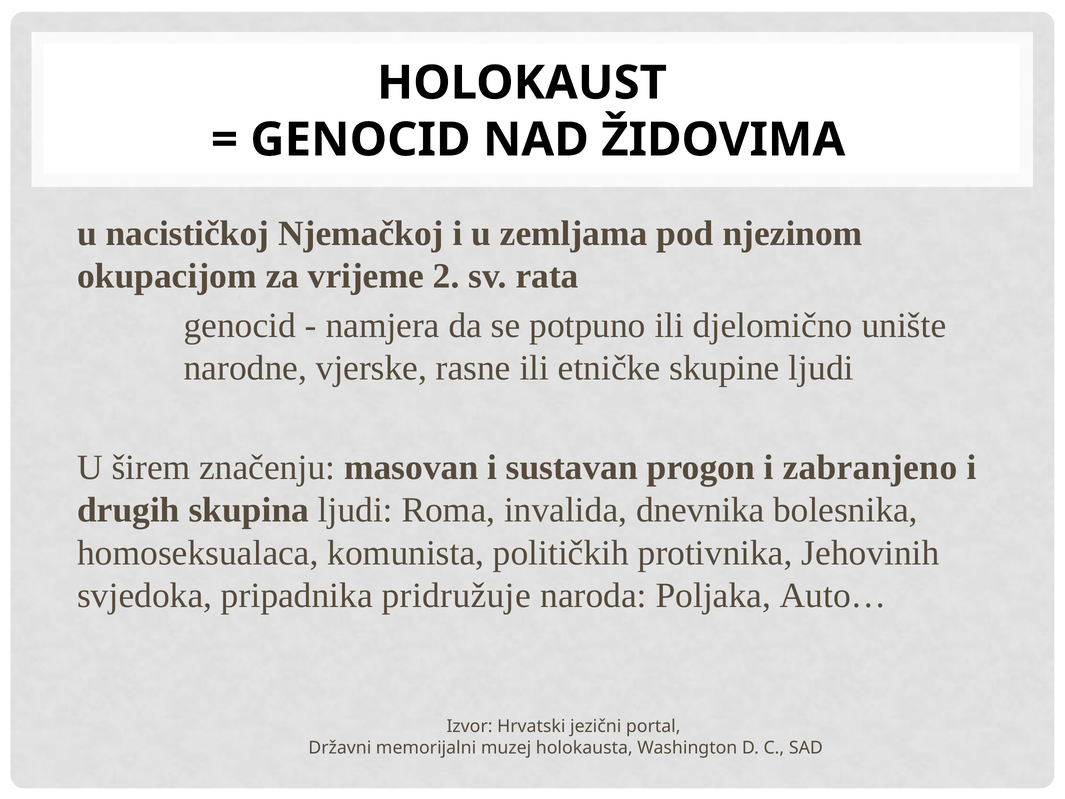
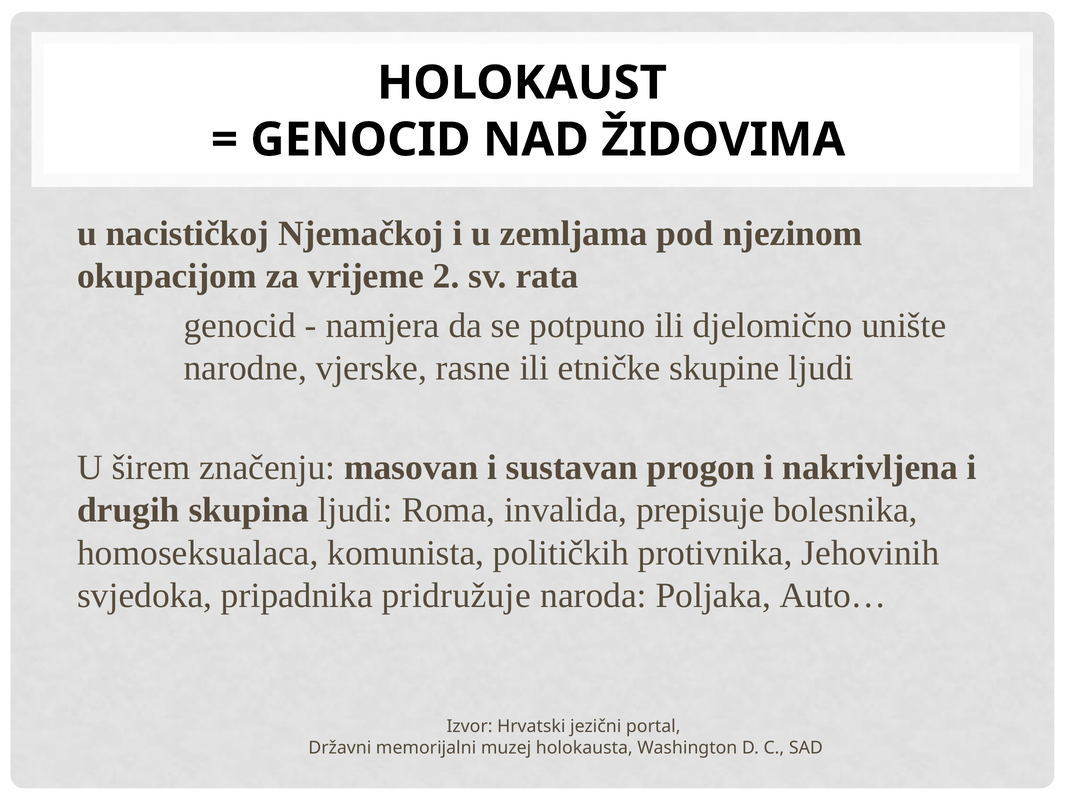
zabranjeno: zabranjeno -> nakrivljena
dnevnika: dnevnika -> prepisuje
